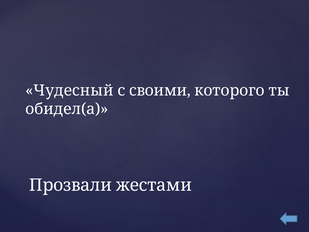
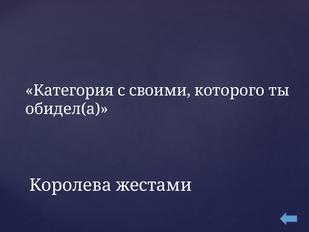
Чудесный: Чудесный -> Категория
Прозвали: Прозвали -> Королева
